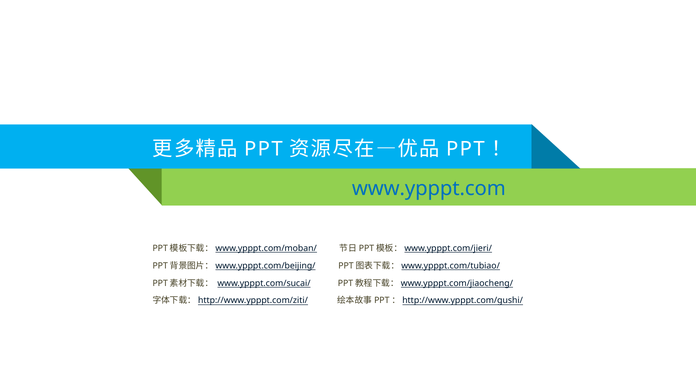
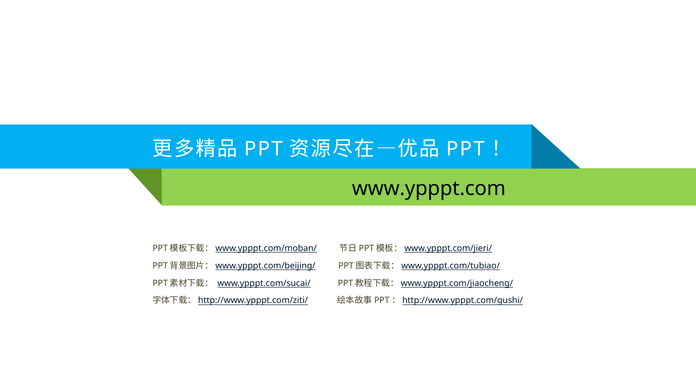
www.ypppt.com colour: blue -> black
